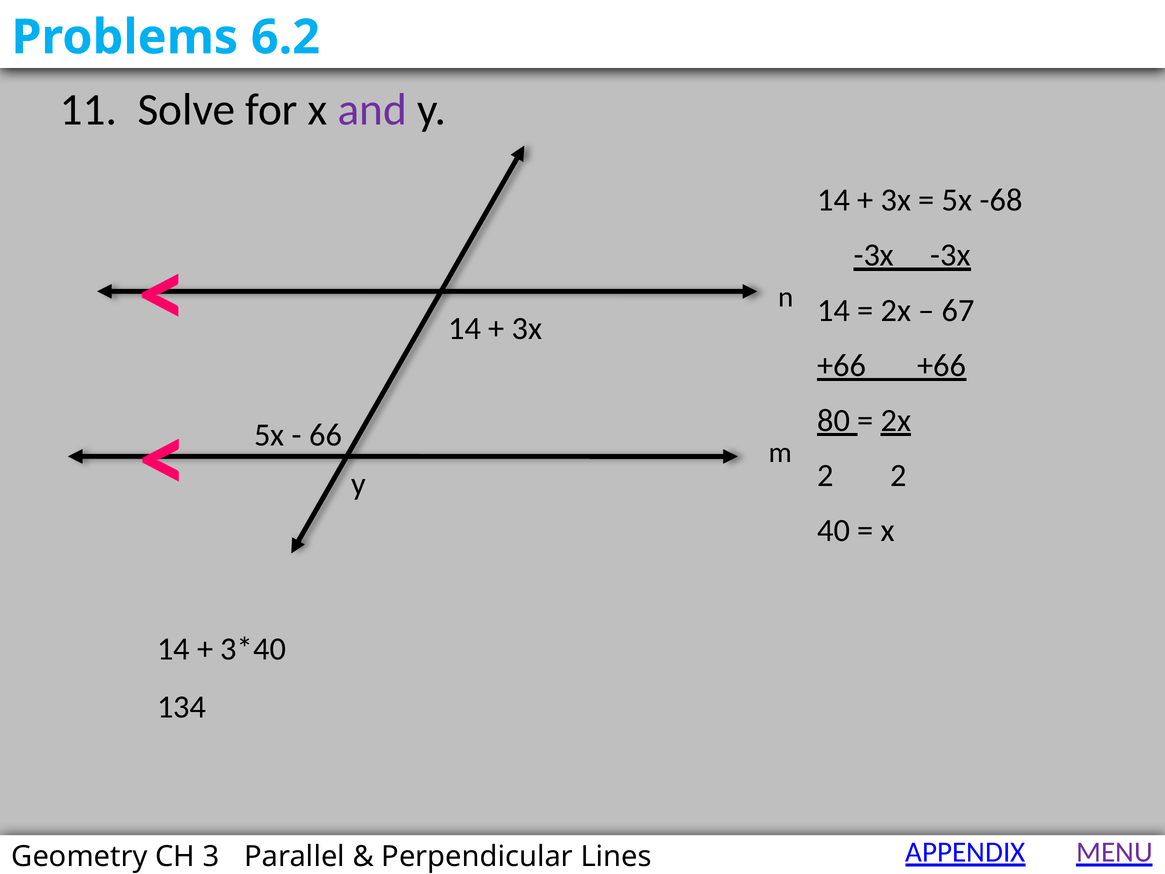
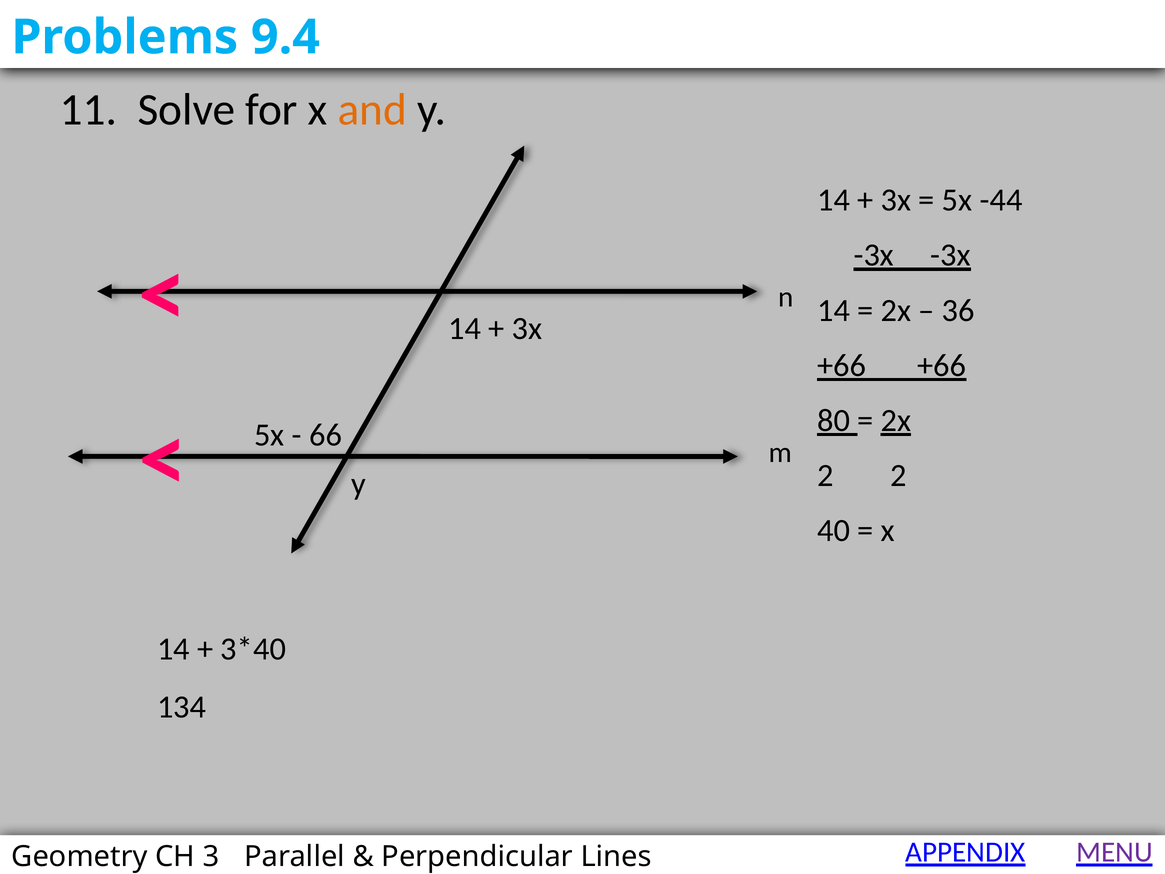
6.2: 6.2 -> 9.4
and colour: purple -> orange
-68: -68 -> -44
67: 67 -> 36
